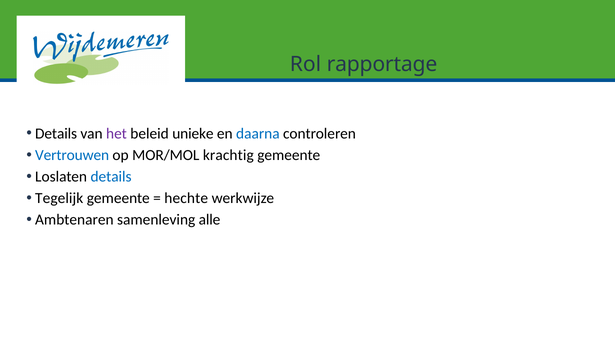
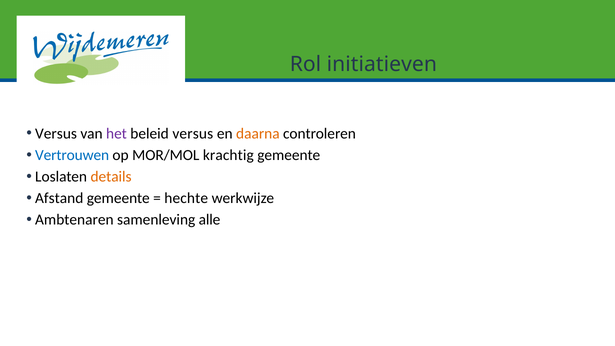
rapportage: rapportage -> initiatieven
Details at (56, 134): Details -> Versus
beleid unieke: unieke -> versus
daarna colour: blue -> orange
details at (111, 177) colour: blue -> orange
Tegelijk: Tegelijk -> Afstand
